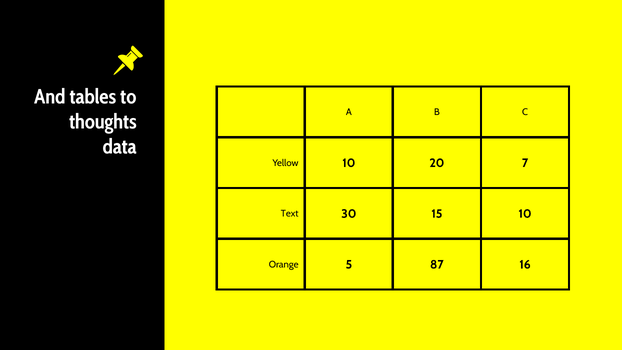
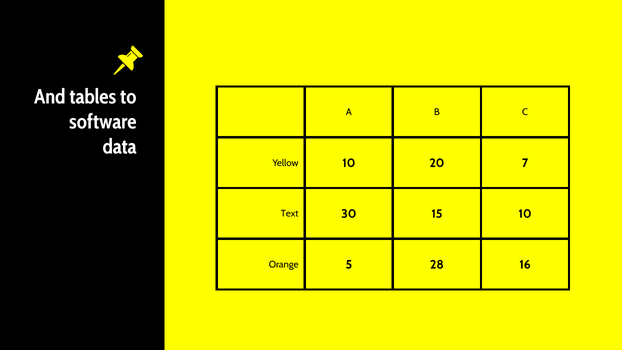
thoughts: thoughts -> software
87: 87 -> 28
